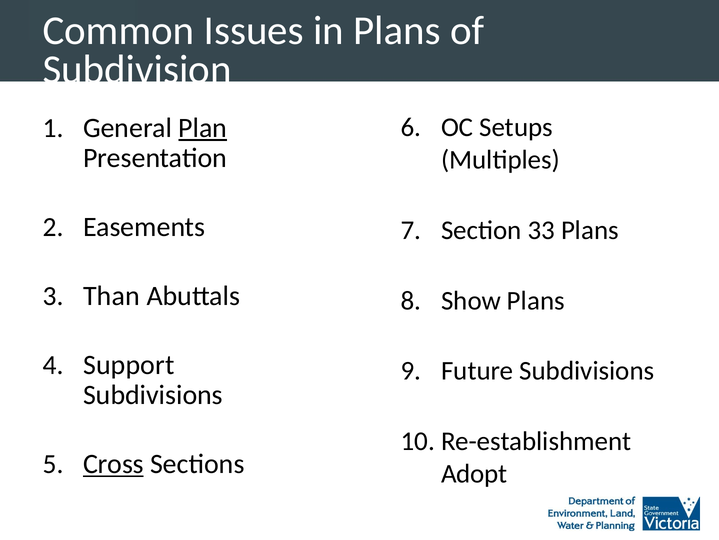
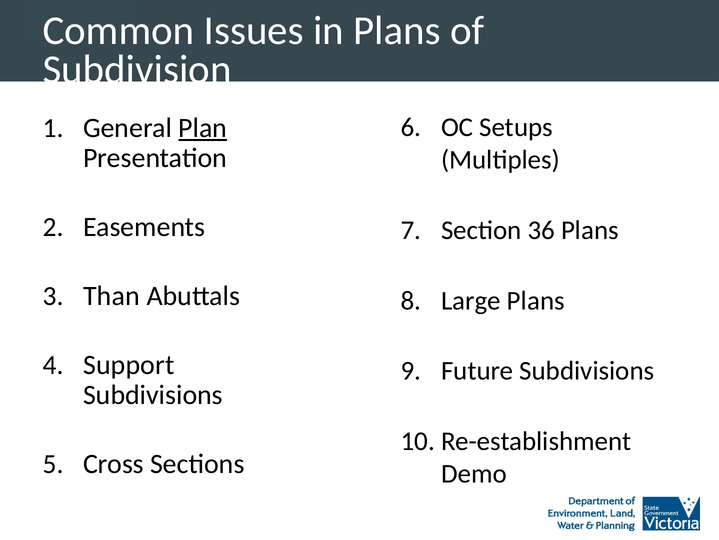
33: 33 -> 36
Show: Show -> Large
Cross underline: present -> none
Adopt: Adopt -> Demo
